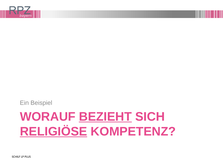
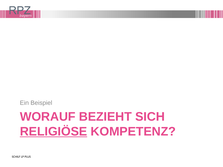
BEZIEHT underline: present -> none
